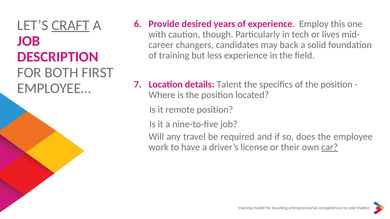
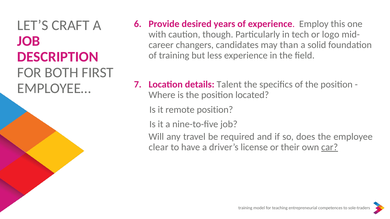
CRAFT underline: present -> none
lives: lives -> logo
back: back -> than
work: work -> clear
